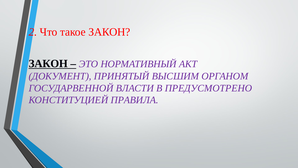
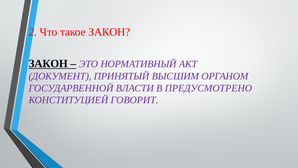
ПРАВИЛА: ПРАВИЛА -> ГОВОРИТ
